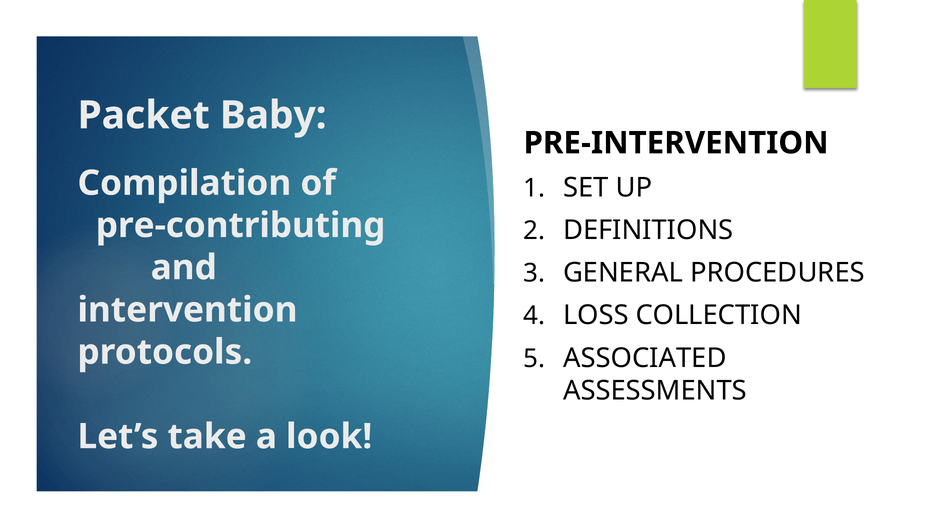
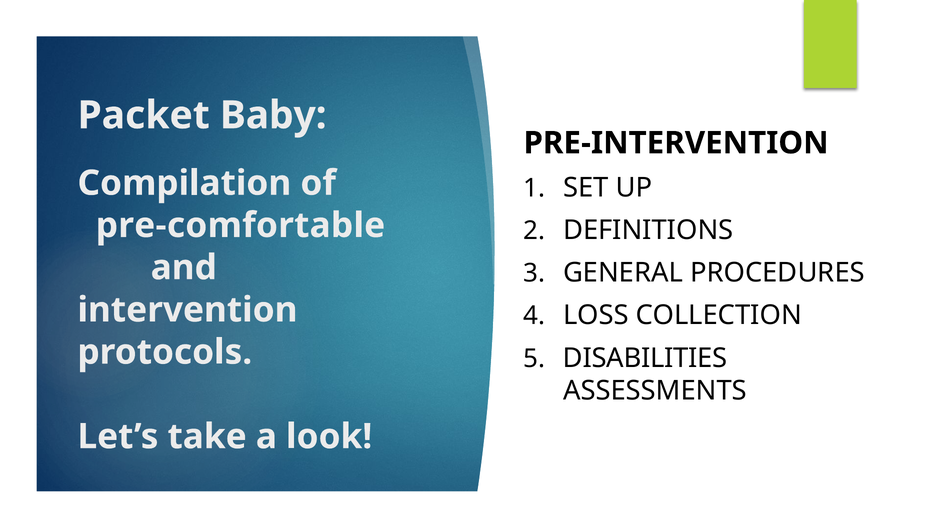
pre-contributing: pre-contributing -> pre-comfortable
ASSOCIATED: ASSOCIATED -> DISABILITIES
